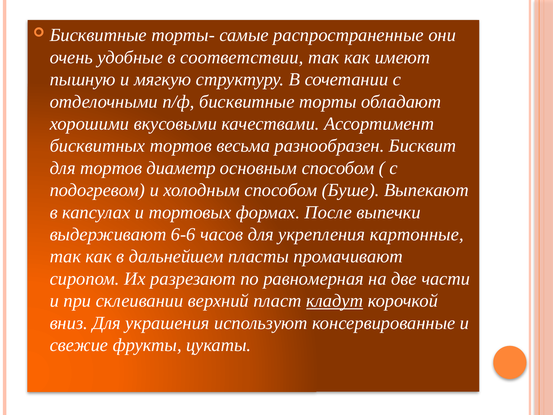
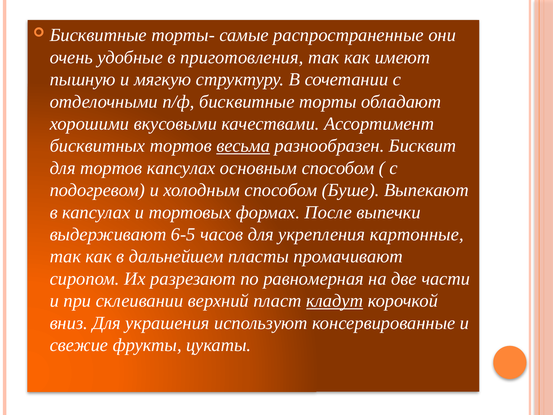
соответствии: соответствии -> приготовления
весьма underline: none -> present
тортов диаметр: диаметр -> капсулах
6-6: 6-6 -> 6-5
